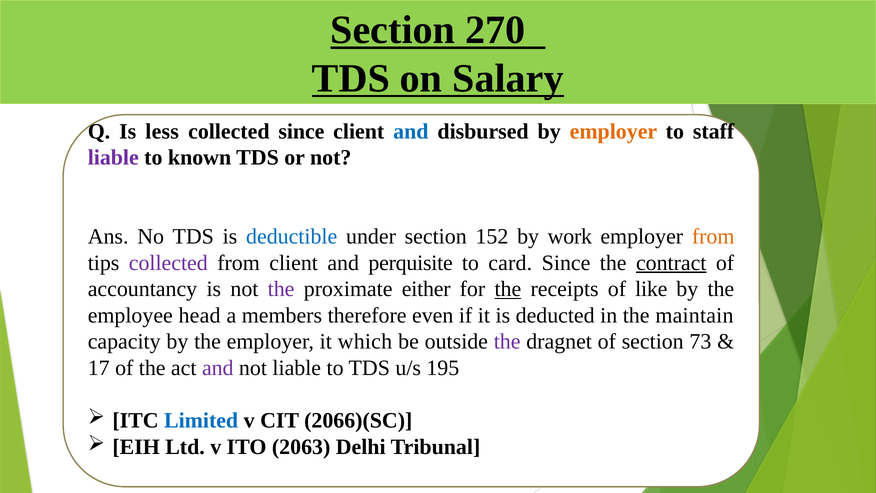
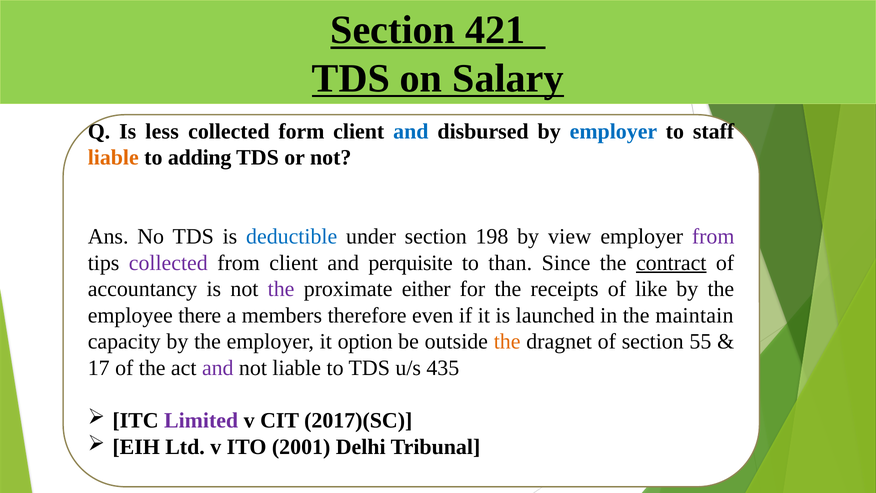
270: 270 -> 421
collected since: since -> form
employer at (613, 131) colour: orange -> blue
liable at (113, 158) colour: purple -> orange
known: known -> adding
152: 152 -> 198
work: work -> view
from at (713, 236) colour: orange -> purple
card: card -> than
the at (508, 289) underline: present -> none
head: head -> there
deducted: deducted -> launched
which: which -> option
the at (507, 341) colour: purple -> orange
73: 73 -> 55
195: 195 -> 435
Limited colour: blue -> purple
2066)(SC: 2066)(SC -> 2017)(SC
2063: 2063 -> 2001
